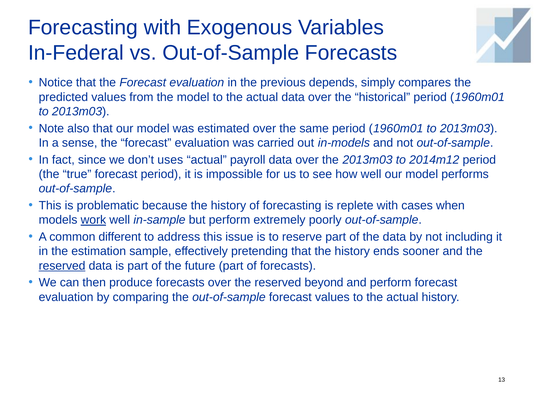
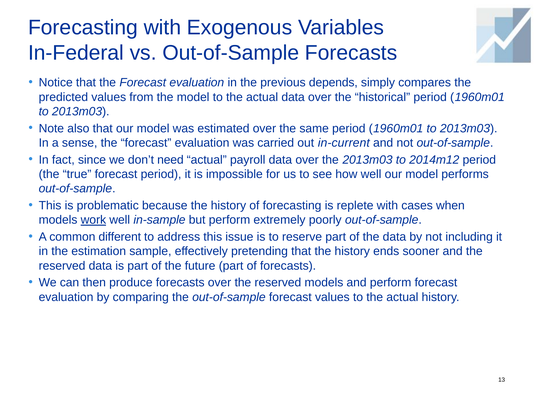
in-models: in-models -> in-current
uses: uses -> need
reserved at (62, 265) underline: present -> none
reserved beyond: beyond -> models
